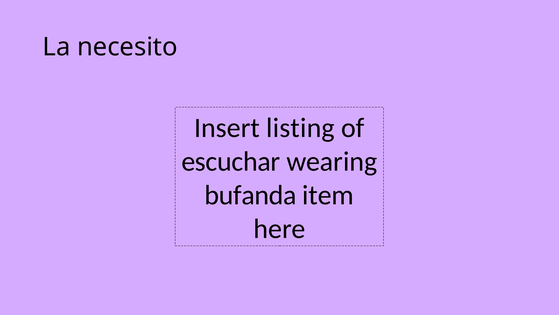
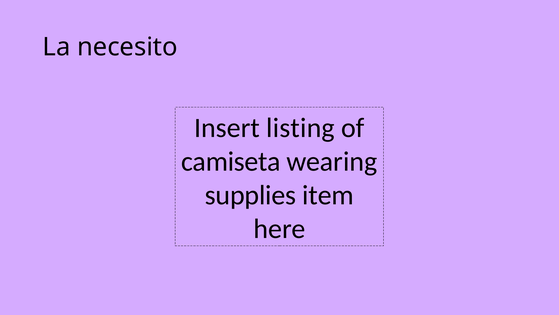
escuchar: escuchar -> camiseta
bufanda: bufanda -> supplies
